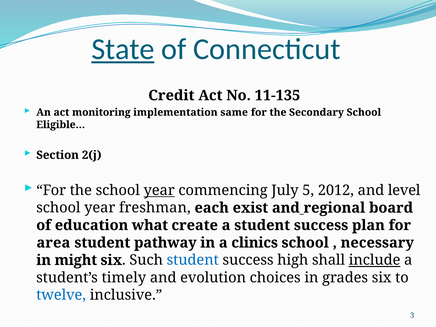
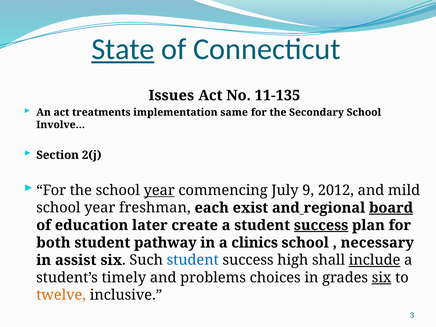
Credit: Credit -> Issues
monitoring: monitoring -> treatments
Eligible…: Eligible… -> Involve…
5: 5 -> 9
level: level -> mild
board underline: none -> present
what: what -> later
success at (321, 225) underline: none -> present
area: area -> both
might: might -> assist
evolution: evolution -> problems
six at (382, 278) underline: none -> present
twelve colour: blue -> orange
